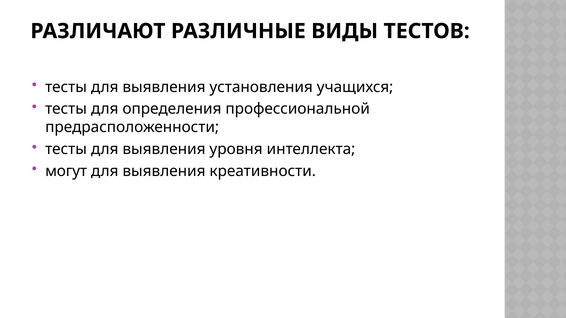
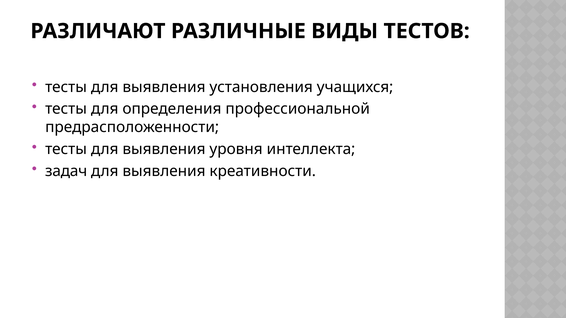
могут: могут -> задач
